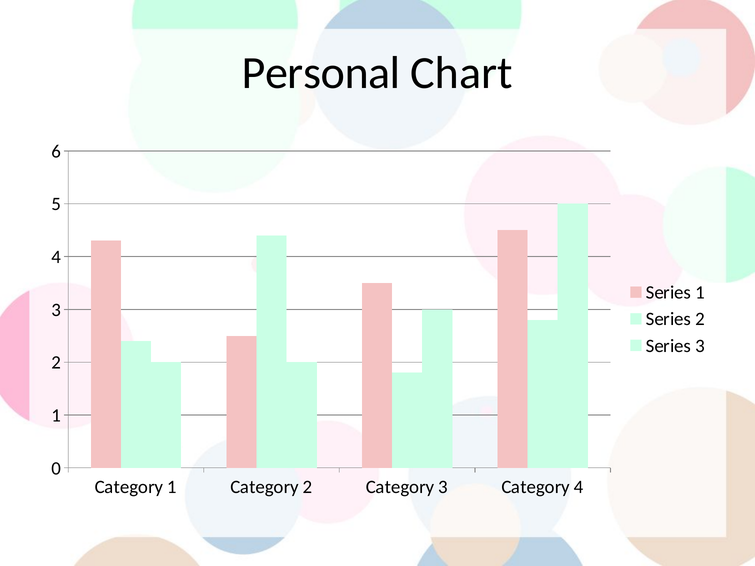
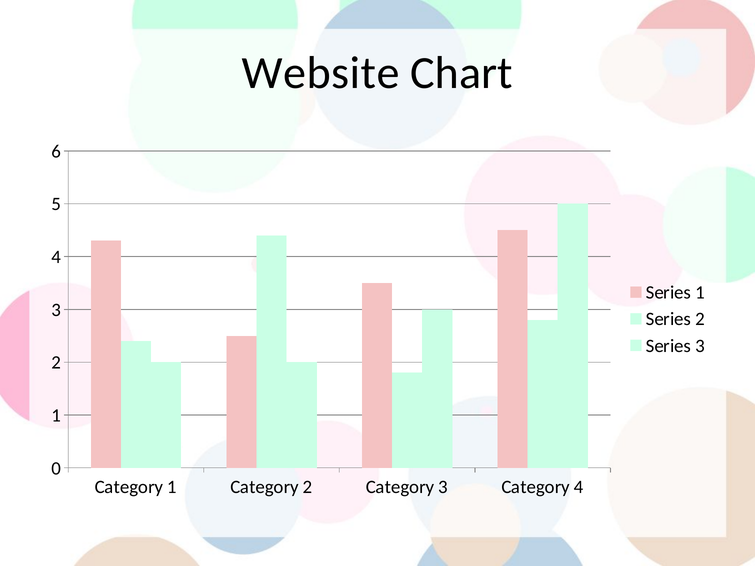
Personal: Personal -> Website
